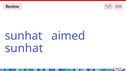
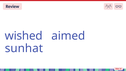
sunhat at (24, 36): sunhat -> wished
